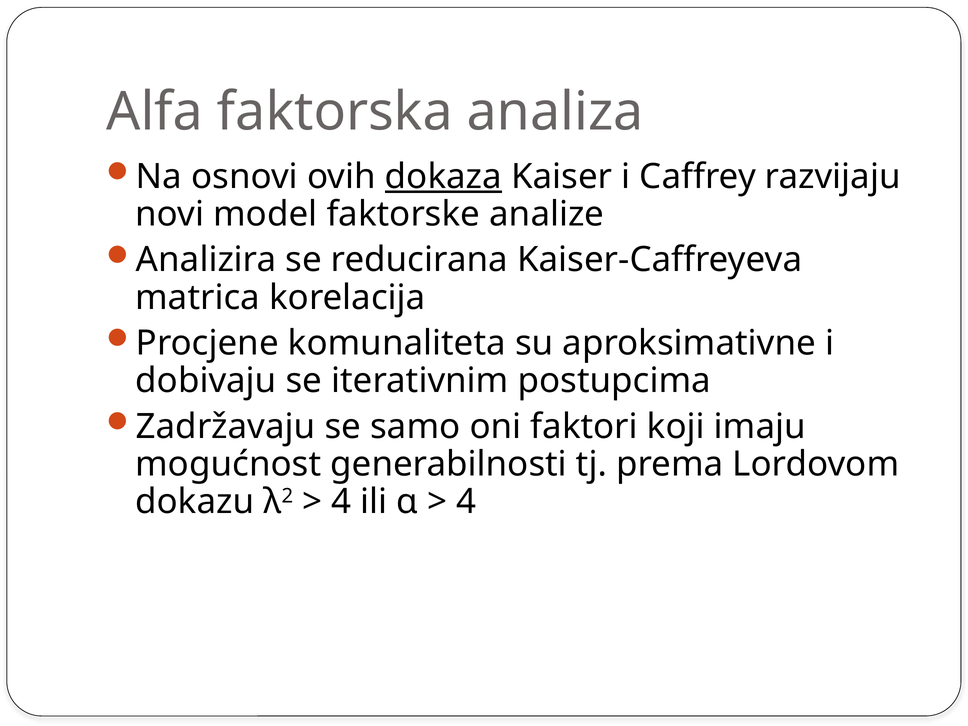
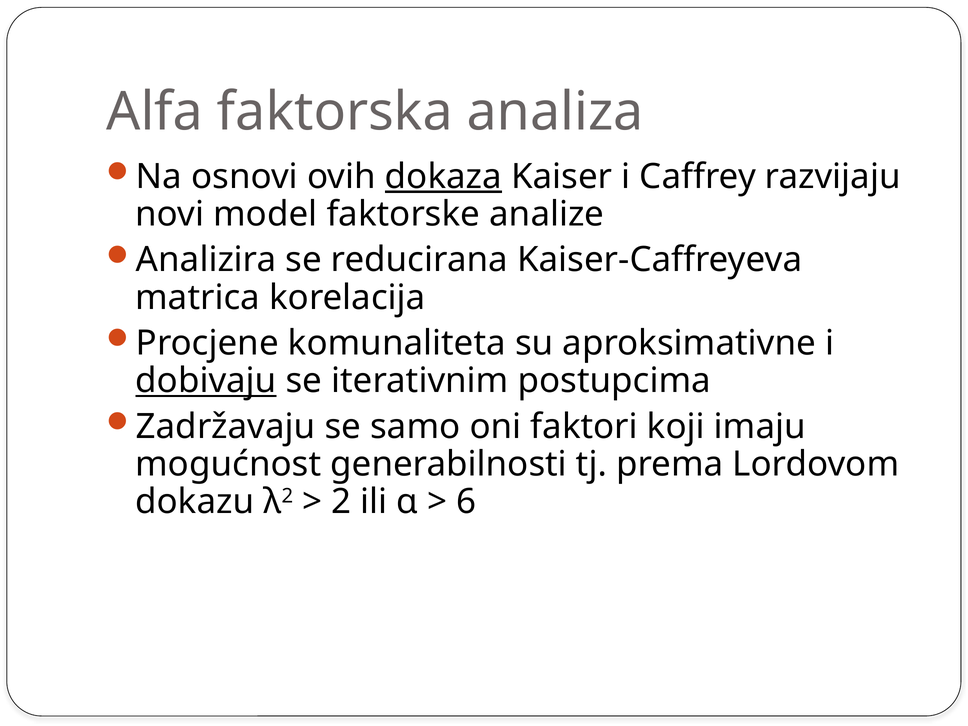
dobivaju underline: none -> present
4 at (341, 502): 4 -> 2
4 at (466, 502): 4 -> 6
